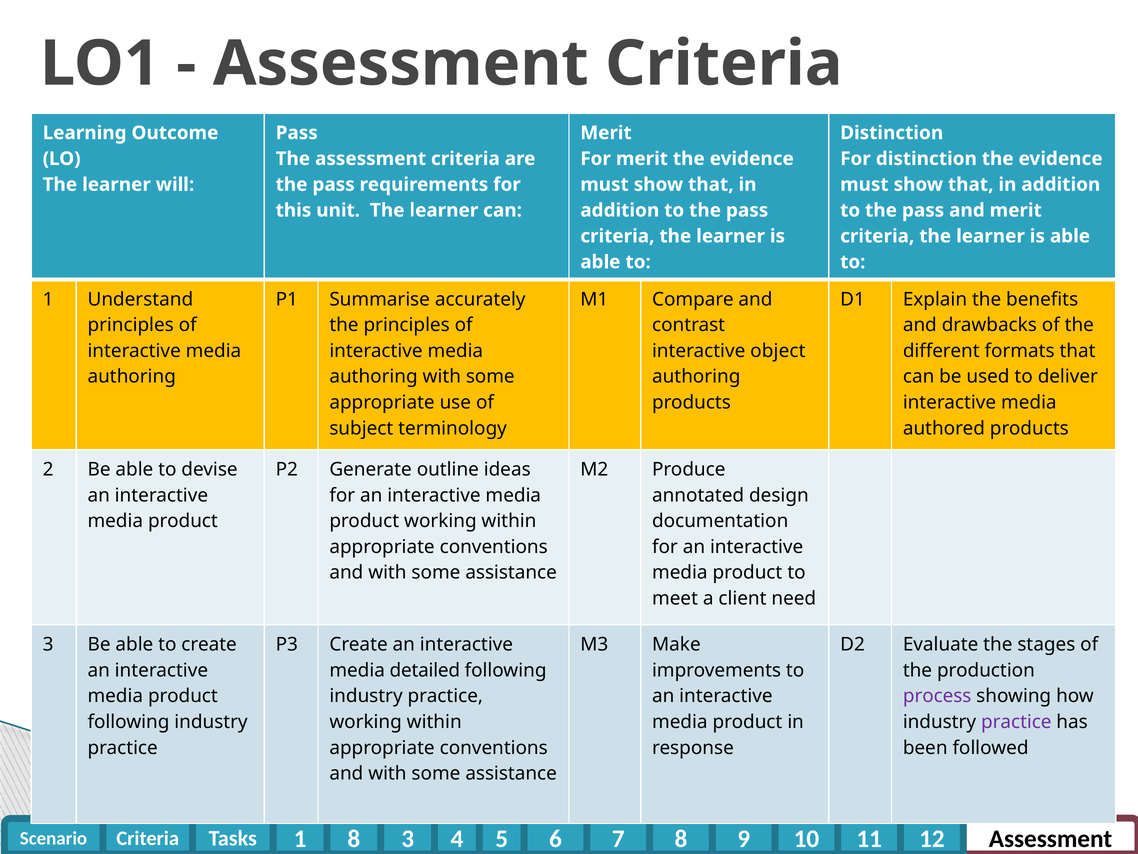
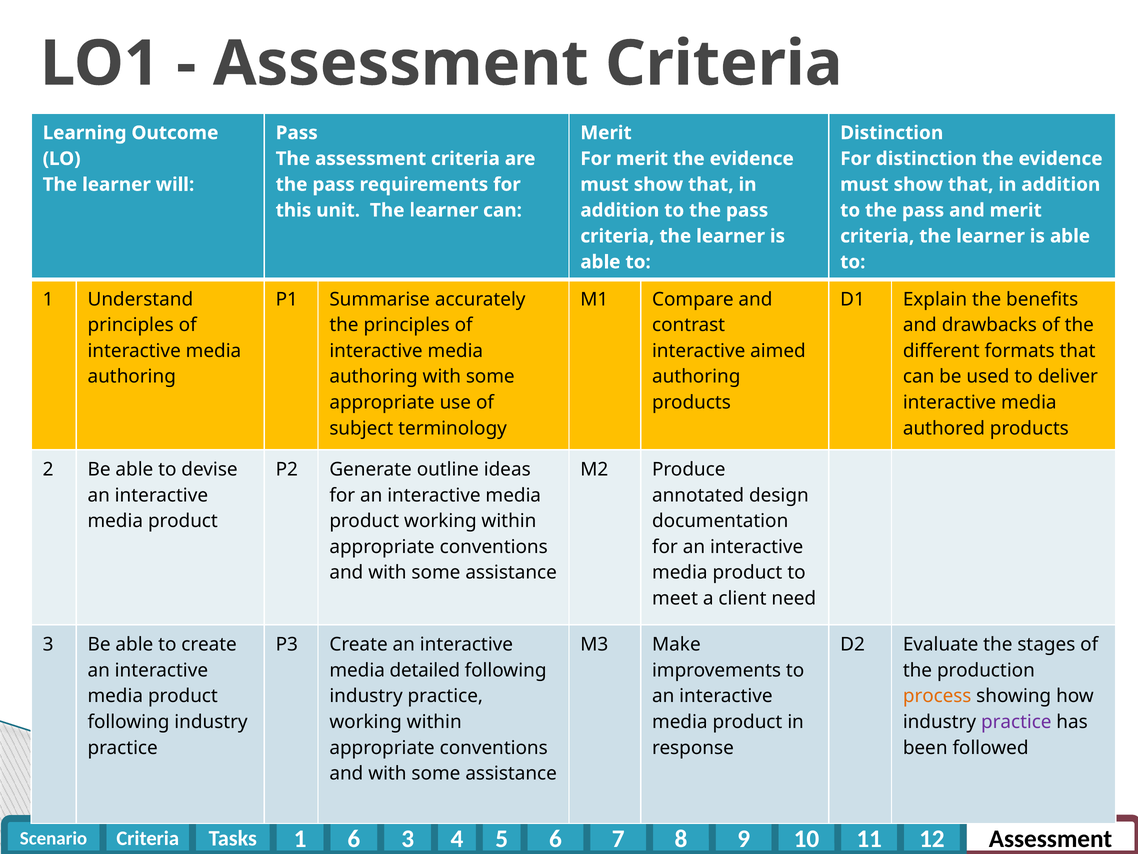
object: object -> aimed
process colour: purple -> orange
1 8: 8 -> 6
